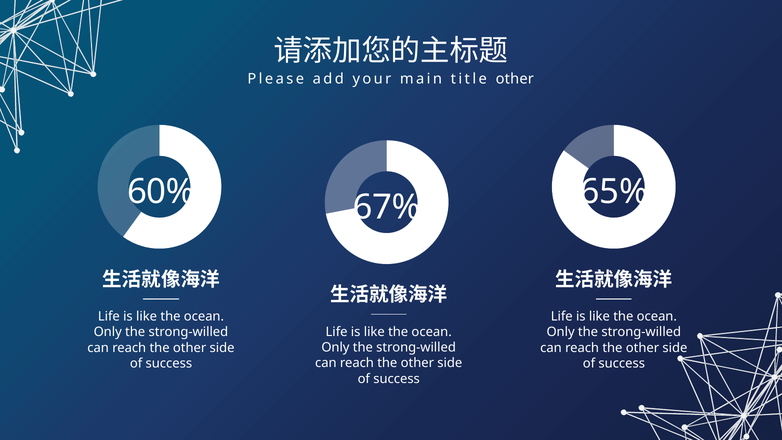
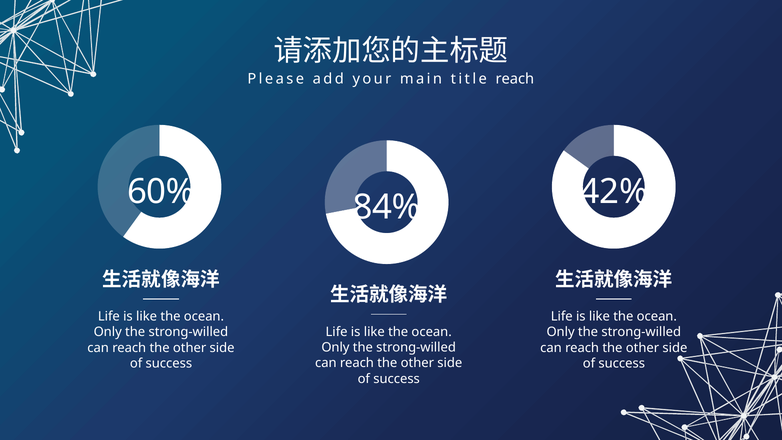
title other: other -> reach
65%: 65% -> 42%
67%: 67% -> 84%
